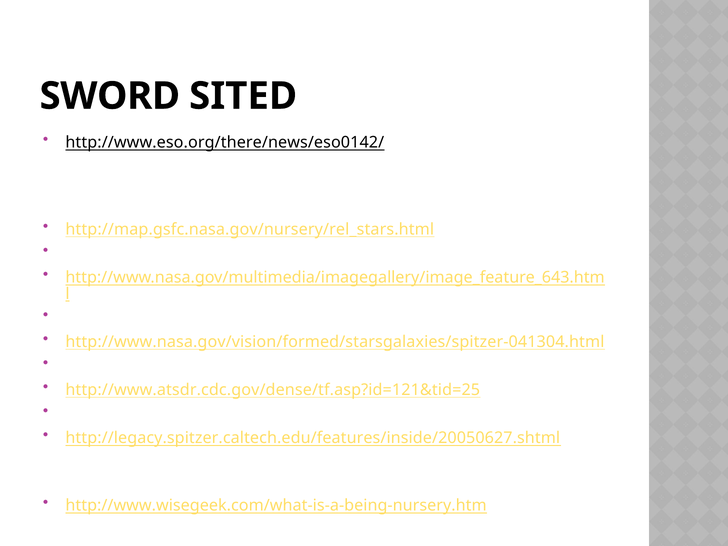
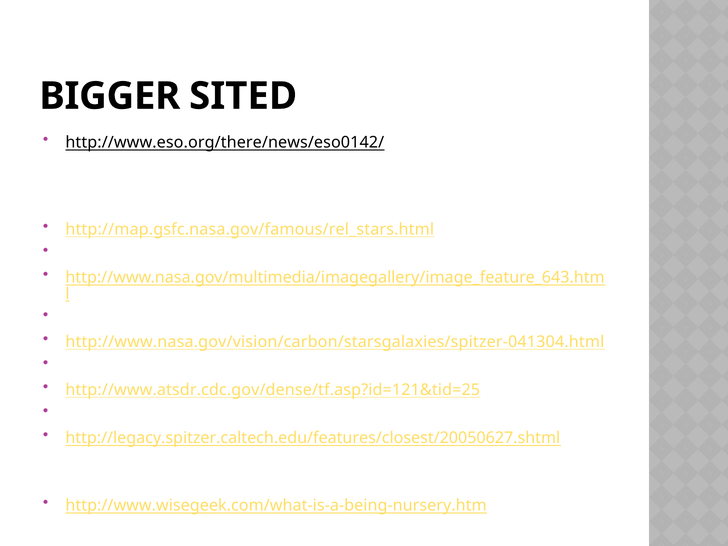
SWORD: SWORD -> BIGGER
http://map.gsfc.nasa.gov/nursery/rel_stars.html: http://map.gsfc.nasa.gov/nursery/rel_stars.html -> http://map.gsfc.nasa.gov/famous/rel_stars.html
http://www.nasa.gov/vision/formed/starsgalaxies/spitzer-041304.html: http://www.nasa.gov/vision/formed/starsgalaxies/spitzer-041304.html -> http://www.nasa.gov/vision/carbon/starsgalaxies/spitzer-041304.html
http://legacy.spitzer.caltech.edu/features/inside/20050627.shtml: http://legacy.spitzer.caltech.edu/features/inside/20050627.shtml -> http://legacy.spitzer.caltech.edu/features/closest/20050627.shtml
